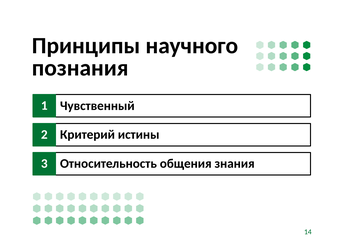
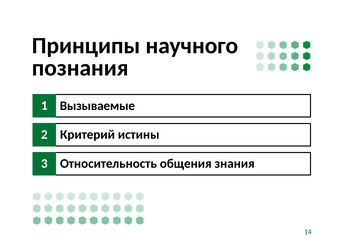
Чувственный: Чувственный -> Вызываемые
